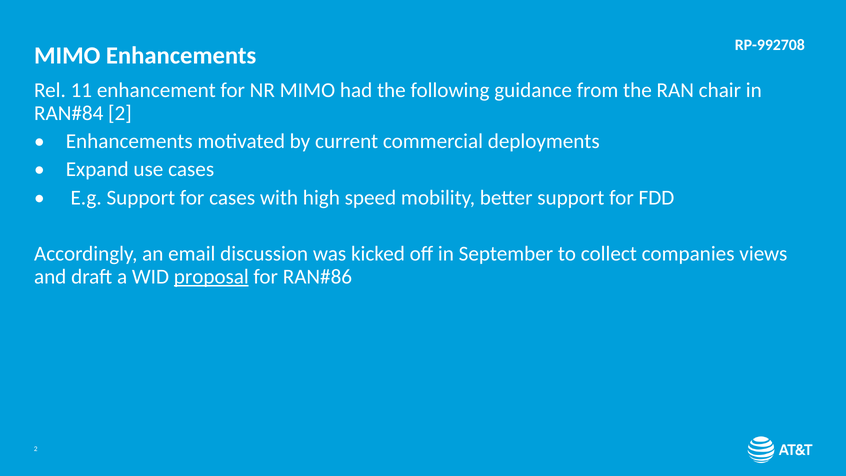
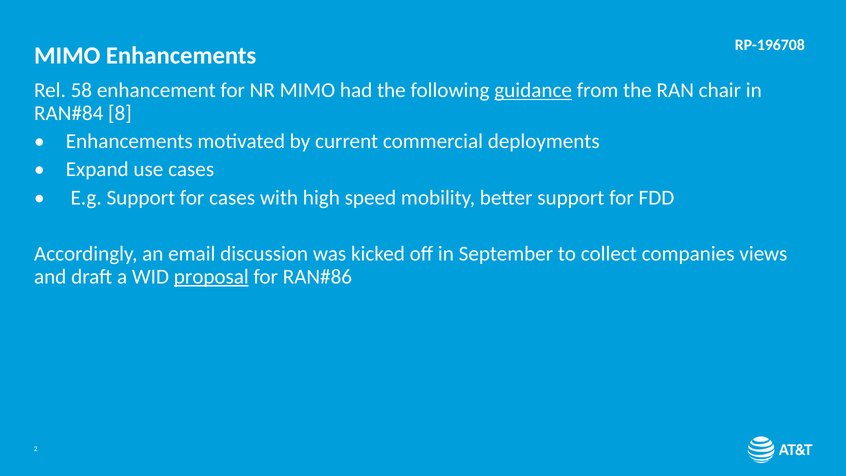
RP-992708: RP-992708 -> RP-196708
11: 11 -> 58
guidance underline: none -> present
2 at (120, 113): 2 -> 8
